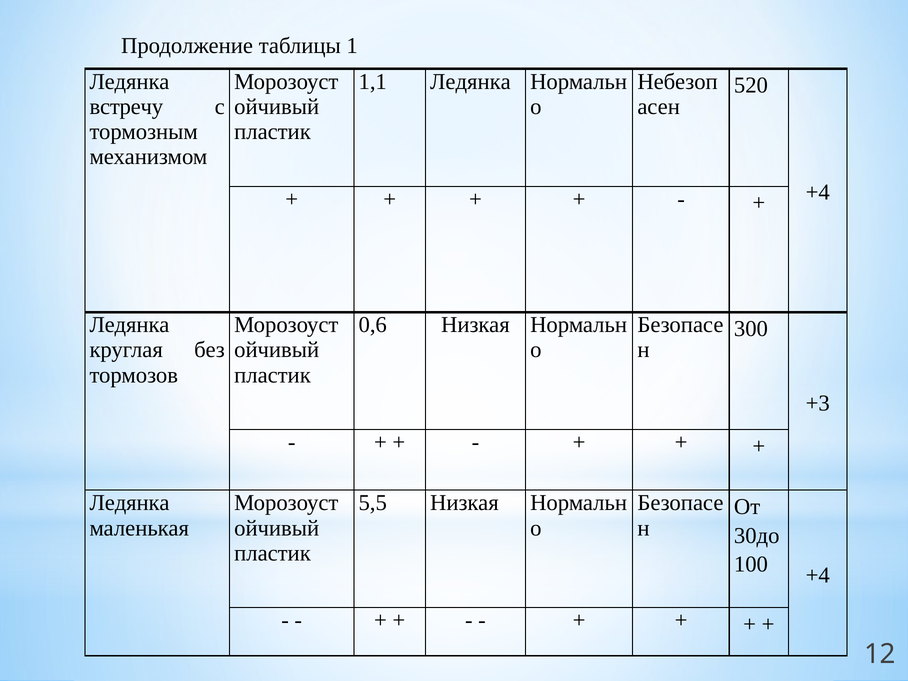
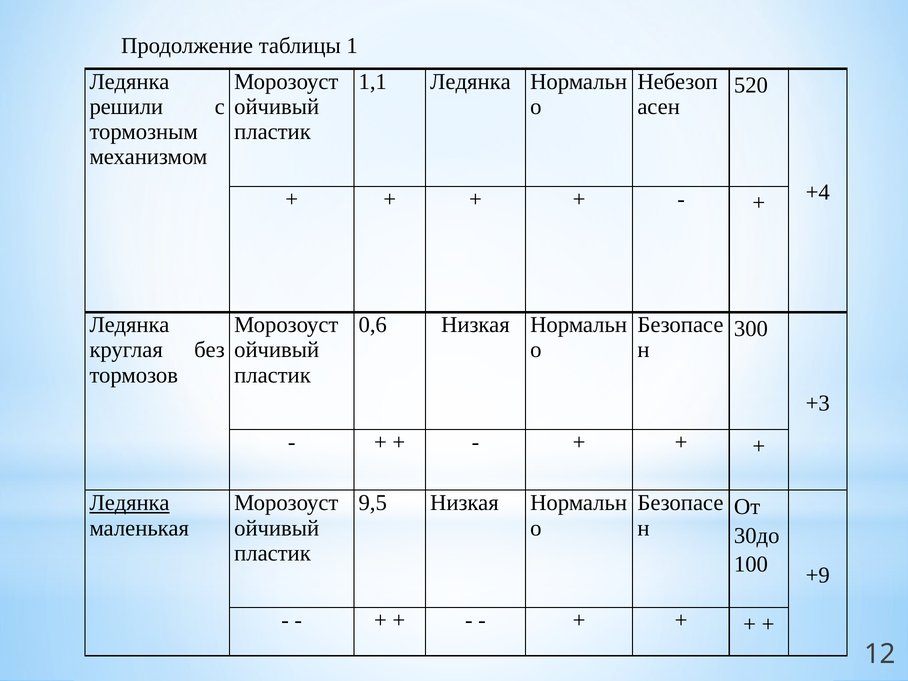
встречу: встречу -> решили
Ледянка at (130, 503) underline: none -> present
5,5: 5,5 -> 9,5
100 +4: +4 -> +9
